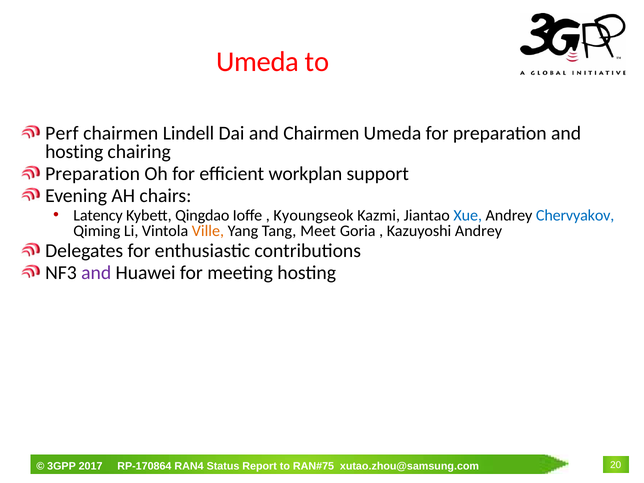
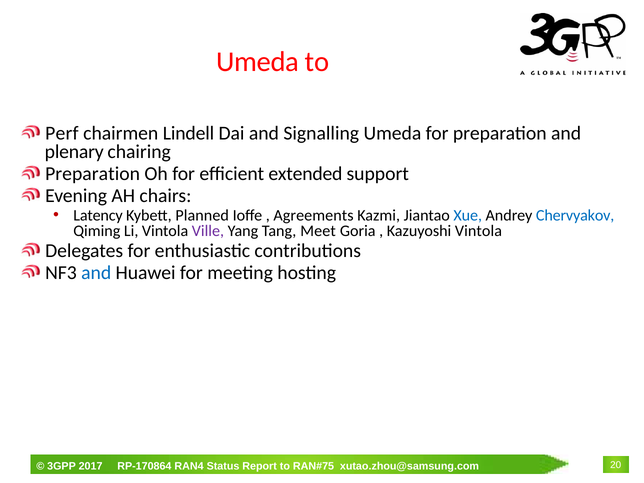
and Chairmen: Chairmen -> Signalling
hosting at (74, 152): hosting -> plenary
workplan: workplan -> extended
Qingdao: Qingdao -> Planned
Kyoungseok: Kyoungseok -> Agreements
Ville colour: orange -> purple
Kazuyoshi Andrey: Andrey -> Vintola
and at (96, 273) colour: purple -> blue
